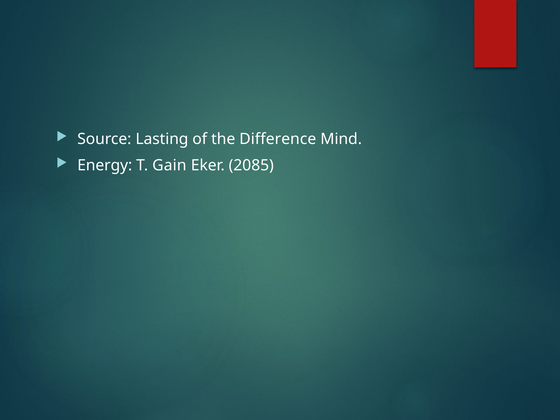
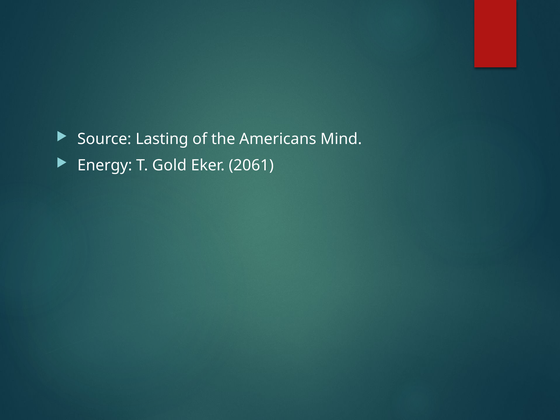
Difference: Difference -> Americans
Gain: Gain -> Gold
2085: 2085 -> 2061
